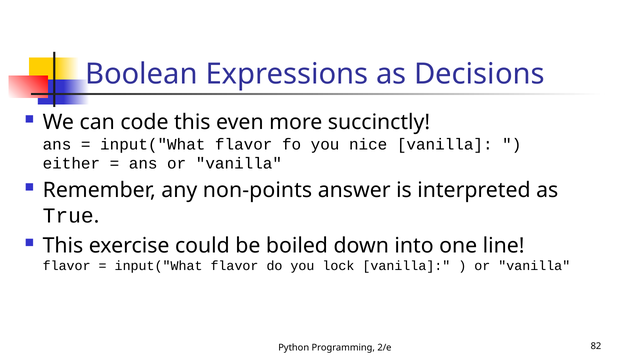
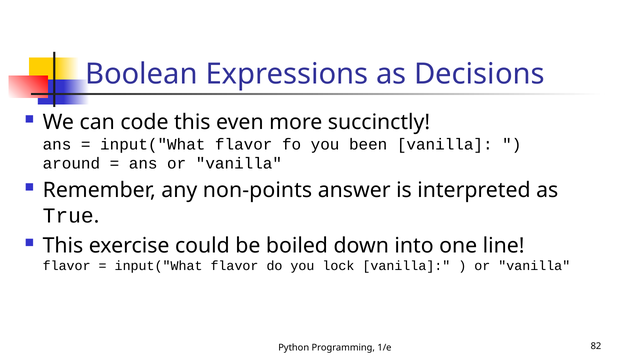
nice: nice -> been
either: either -> around
2/e: 2/e -> 1/e
